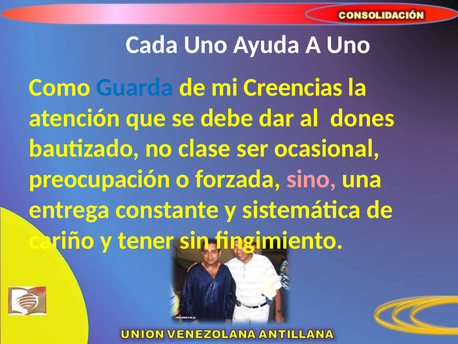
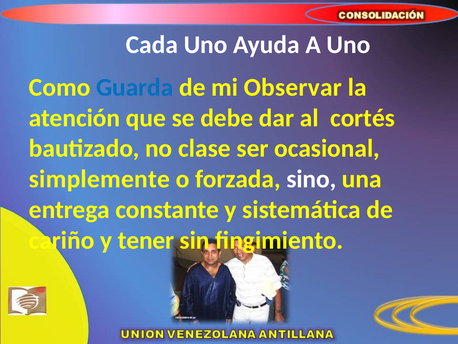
Creencias: Creencias -> Observar
dones: dones -> cortés
preocupación: preocupación -> simplemente
sino colour: pink -> white
